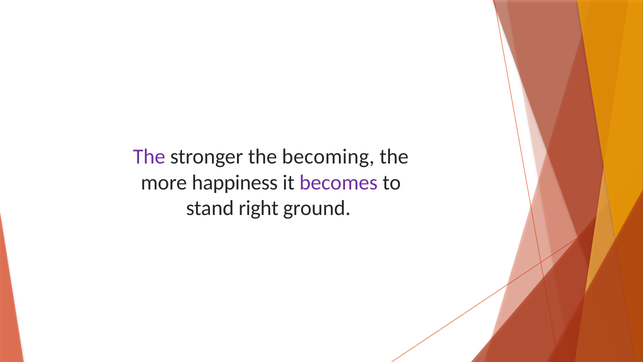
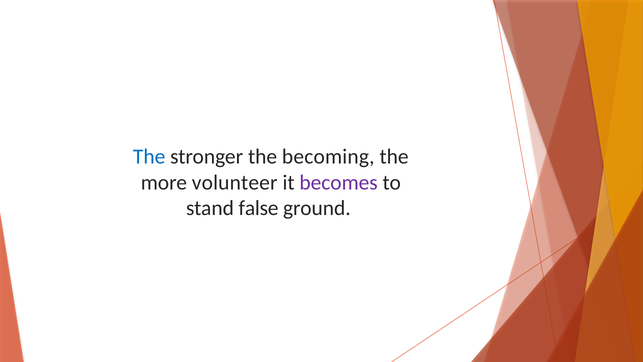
The at (149, 157) colour: purple -> blue
happiness: happiness -> volunteer
right: right -> false
